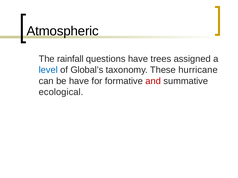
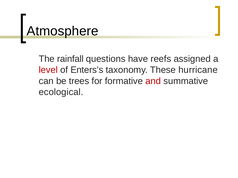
Atmospheric: Atmospheric -> Atmosphere
trees: trees -> reefs
level colour: blue -> red
Global’s: Global’s -> Enters’s
be have: have -> trees
